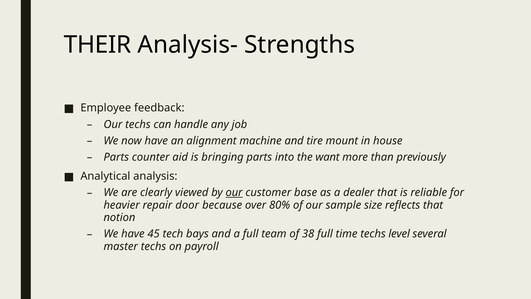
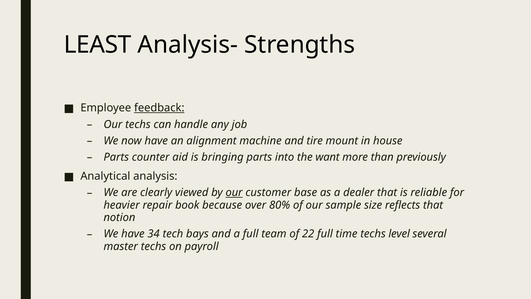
THEIR: THEIR -> LEAST
feedback underline: none -> present
door: door -> book
45: 45 -> 34
38: 38 -> 22
